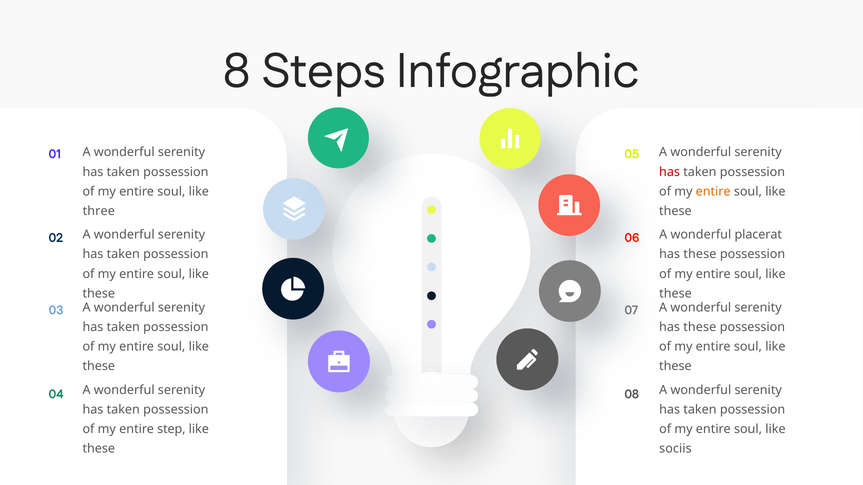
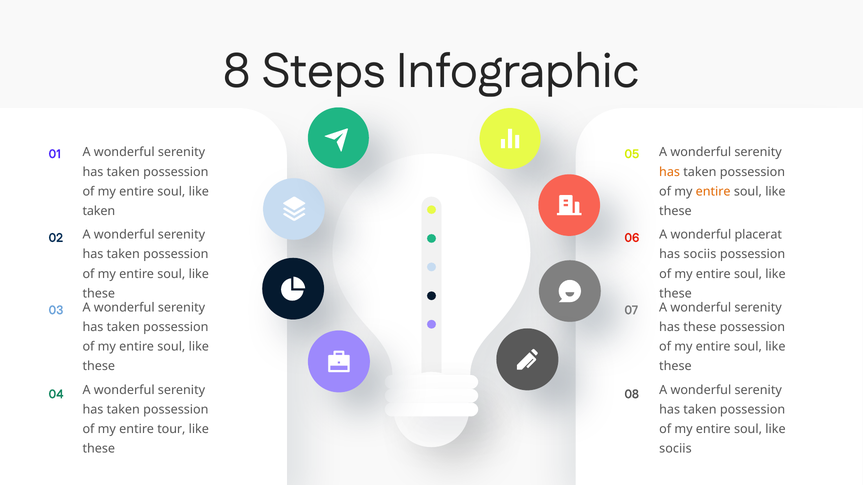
has at (670, 172) colour: red -> orange
three at (99, 211): three -> taken
these at (700, 255): these -> sociis
step: step -> tour
